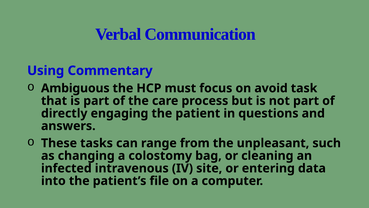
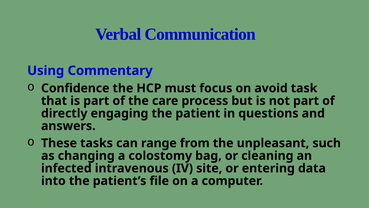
Ambiguous: Ambiguous -> Confidence
